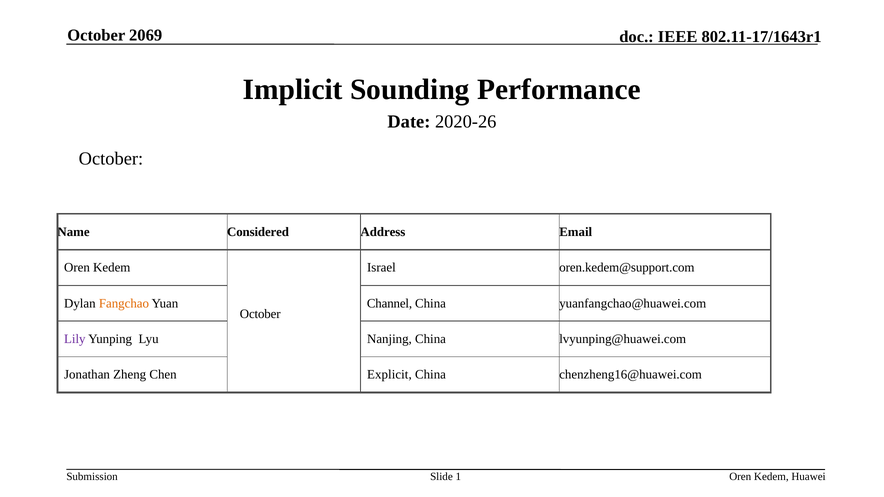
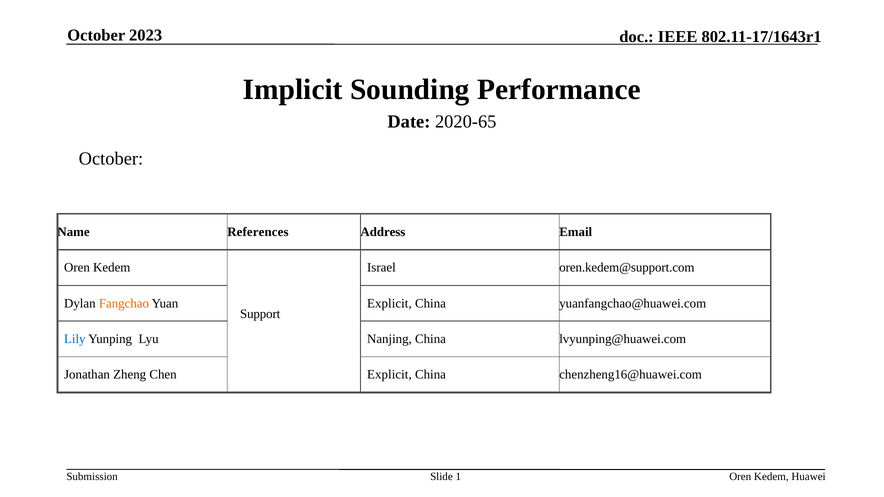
2069: 2069 -> 2023
2020-26: 2020-26 -> 2020-65
Considered: Considered -> References
Yuan Channel: Channel -> Explicit
October at (260, 314): October -> Support
Lily colour: purple -> blue
